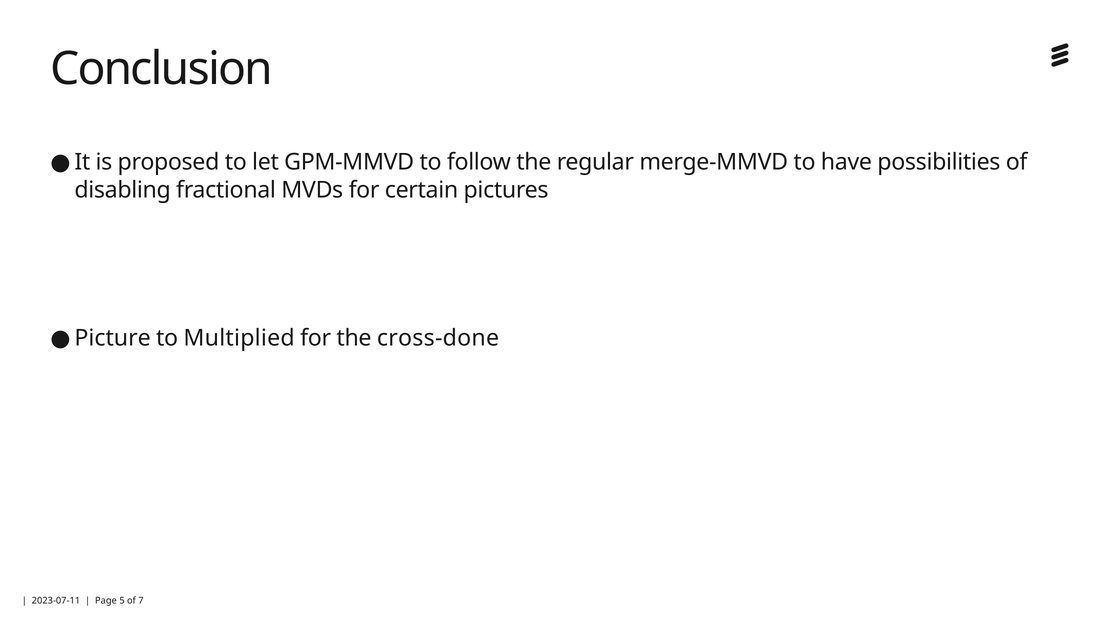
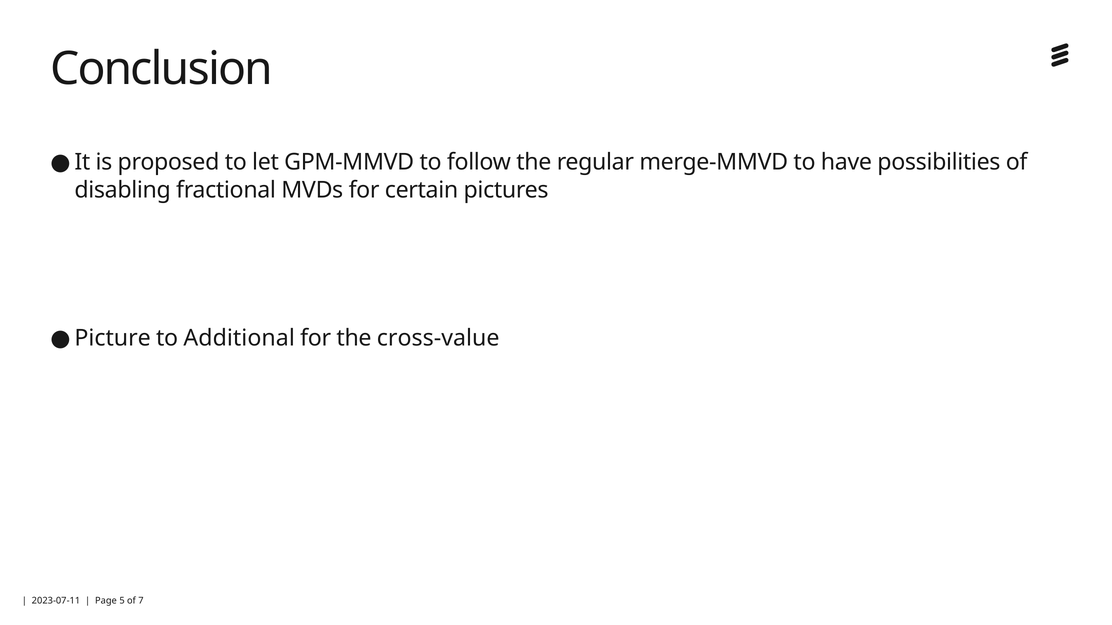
Multiplied: Multiplied -> Additional
cross-done: cross-done -> cross-value
